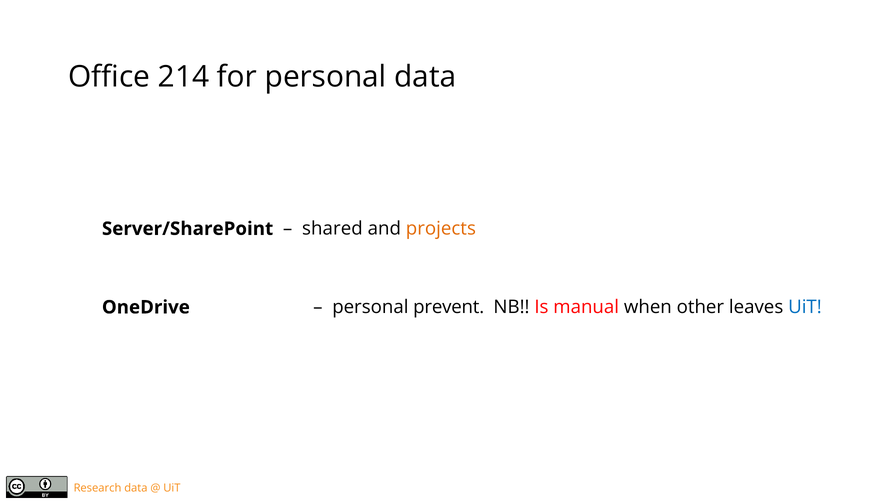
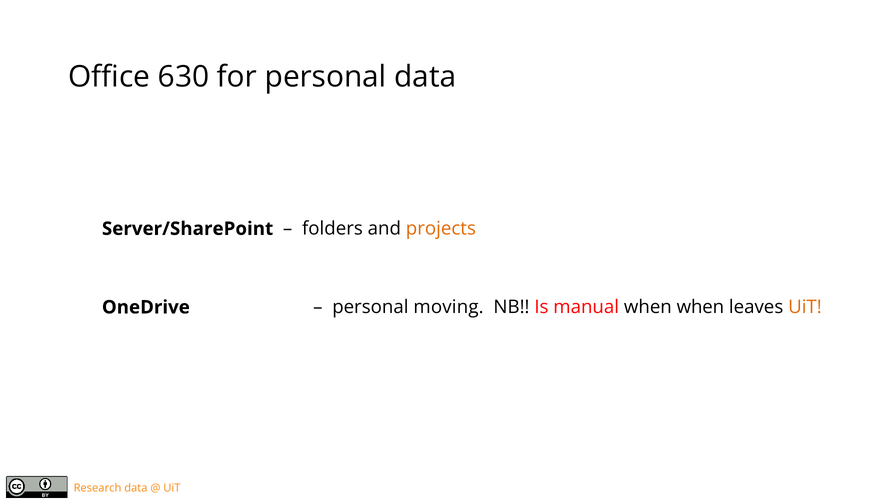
214: 214 -> 630
shared: shared -> folders
prevent: prevent -> moving
when other: other -> when
UiT at (805, 307) colour: blue -> orange
